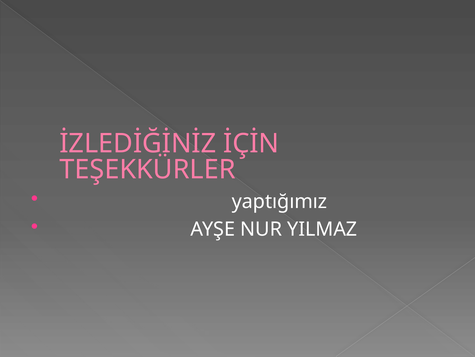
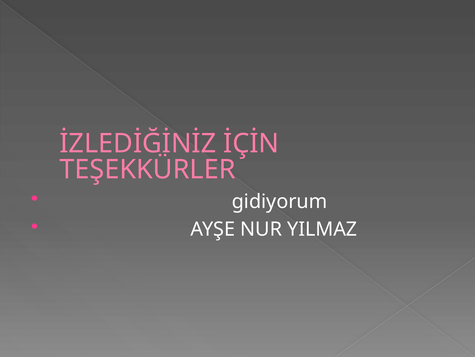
yaptığımız: yaptığımız -> gidiyorum
